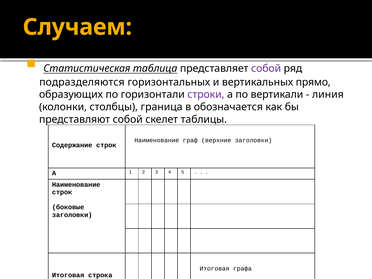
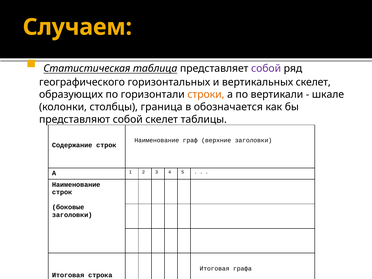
подразделяются: подразделяются -> географического
вертикальных прямо: прямо -> скелет
строки colour: purple -> orange
линия: линия -> шкале
